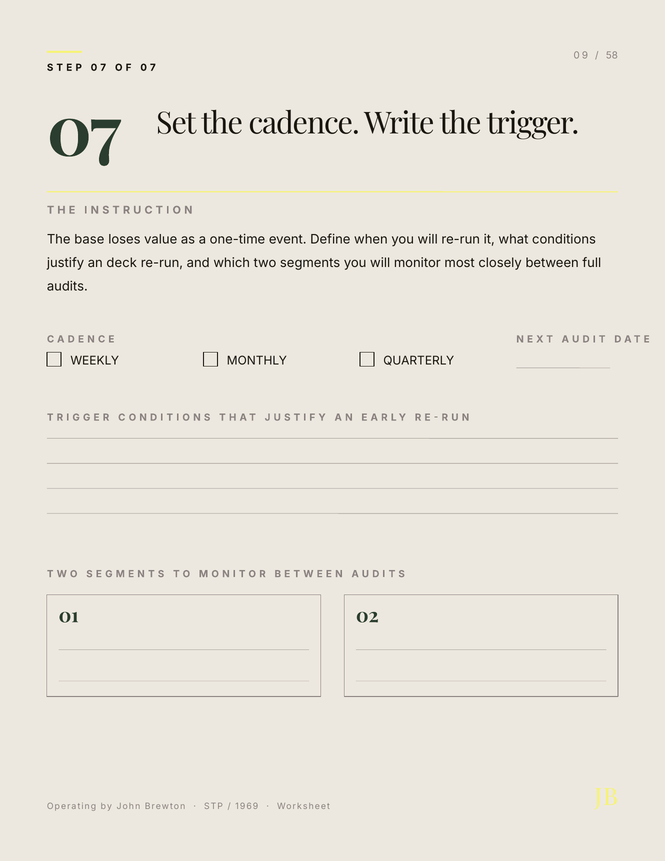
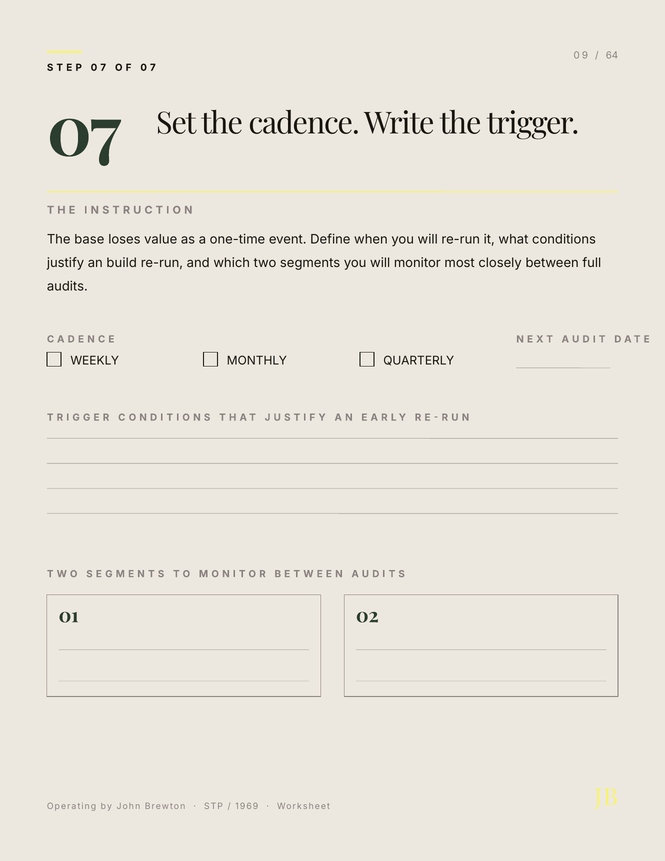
58: 58 -> 64
deck: deck -> build
